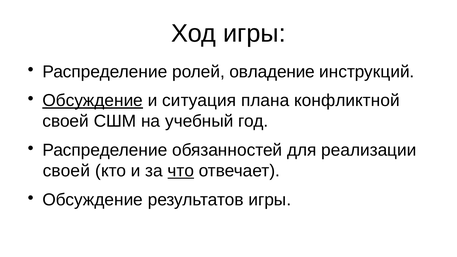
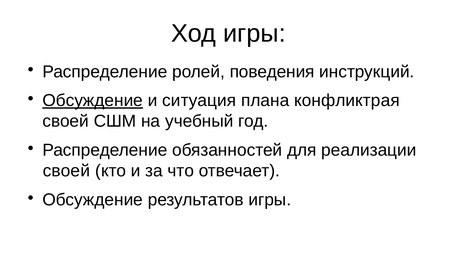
овладение: овладение -> поведения
конфликтной: конфликтной -> конфликтрая
что underline: present -> none
